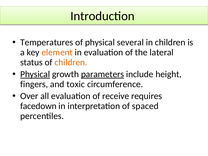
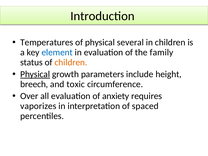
element colour: orange -> blue
lateral: lateral -> family
parameters underline: present -> none
fingers: fingers -> breech
receive: receive -> anxiety
facedown: facedown -> vaporizes
